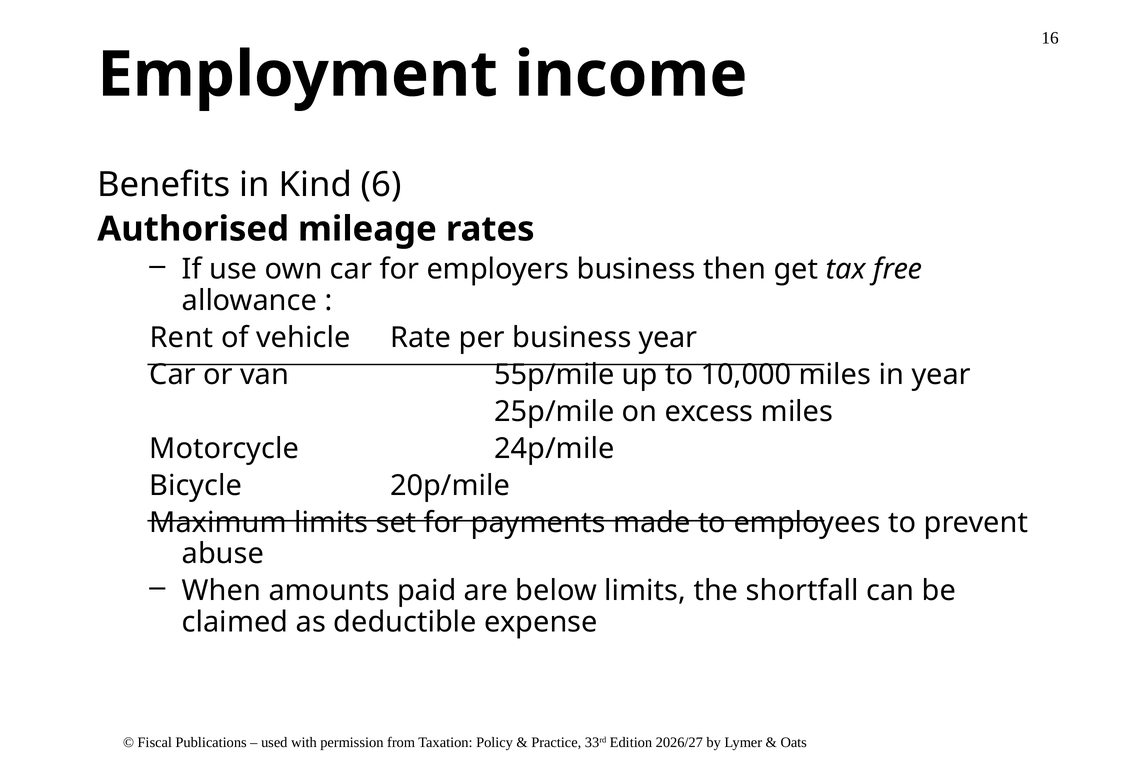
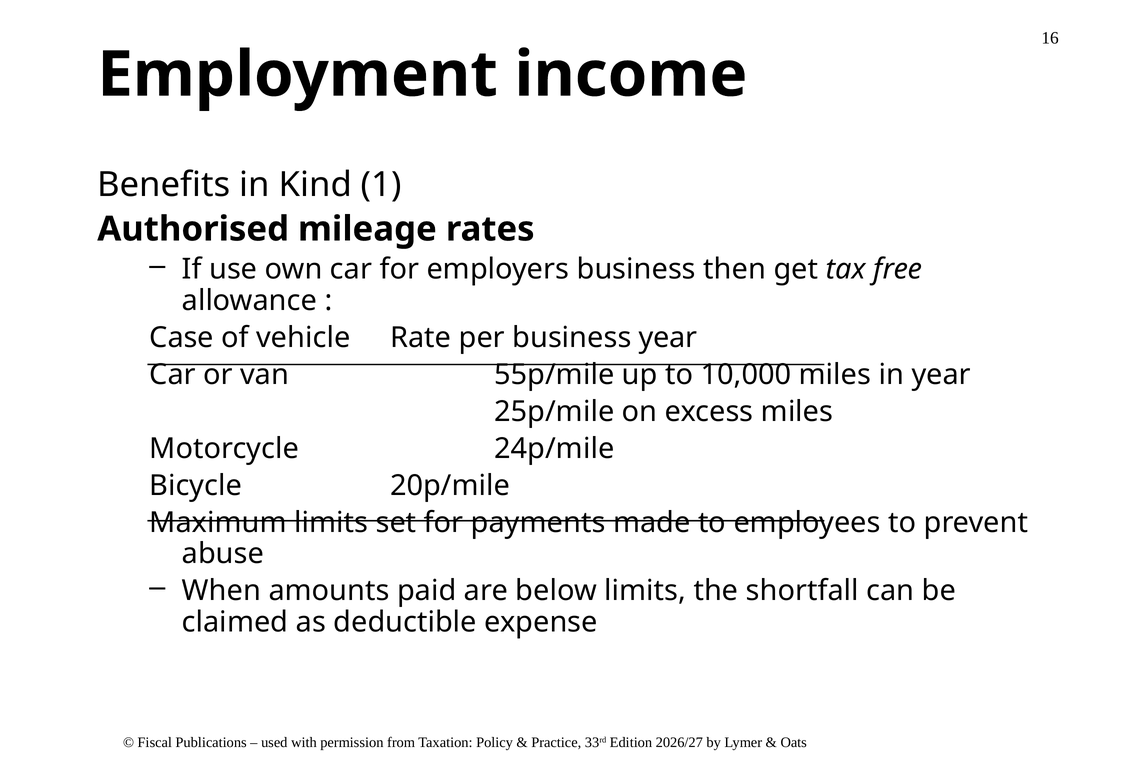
6: 6 -> 1
Rent: Rent -> Case
